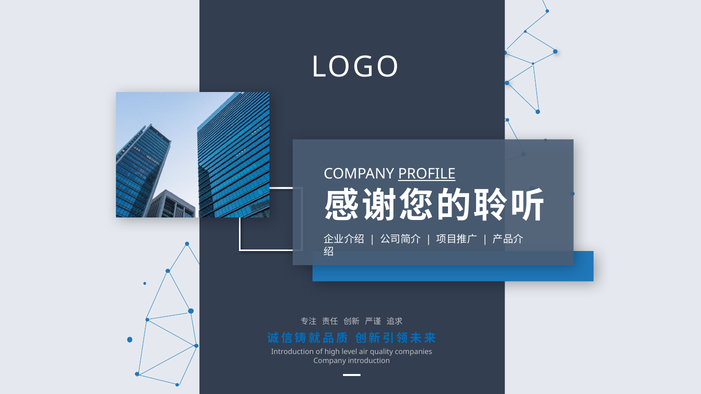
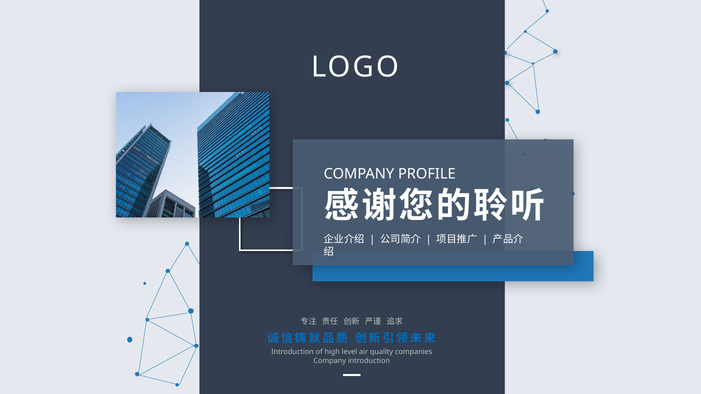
PROFILE underline: present -> none
